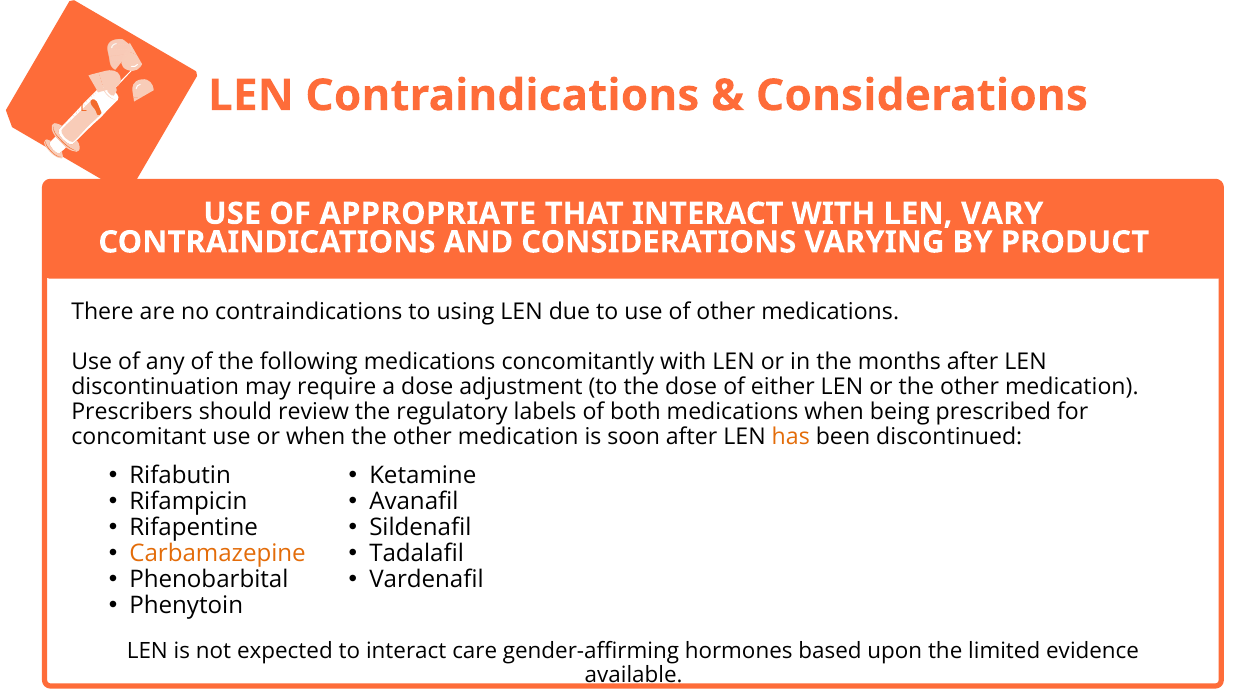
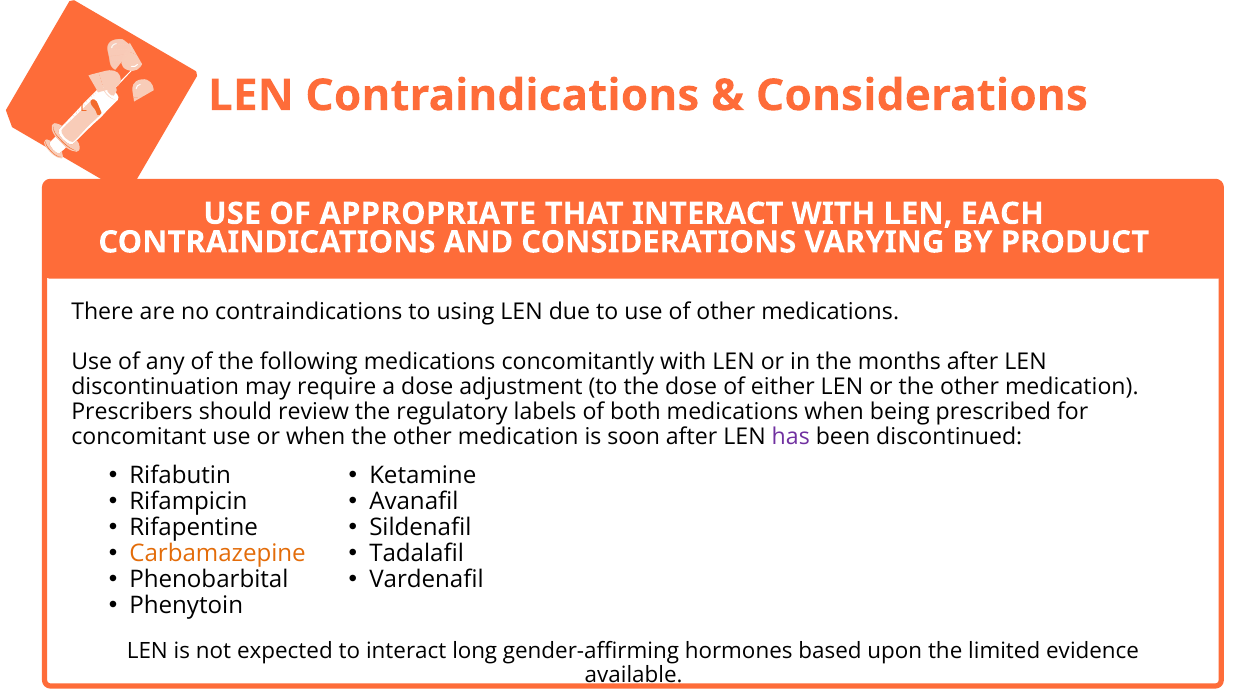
VARY: VARY -> EACH
has colour: orange -> purple
care: care -> long
